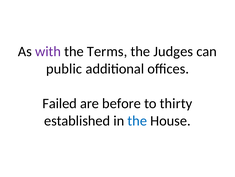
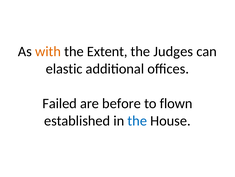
with colour: purple -> orange
Terms: Terms -> Extent
public: public -> elastic
thirty: thirty -> flown
